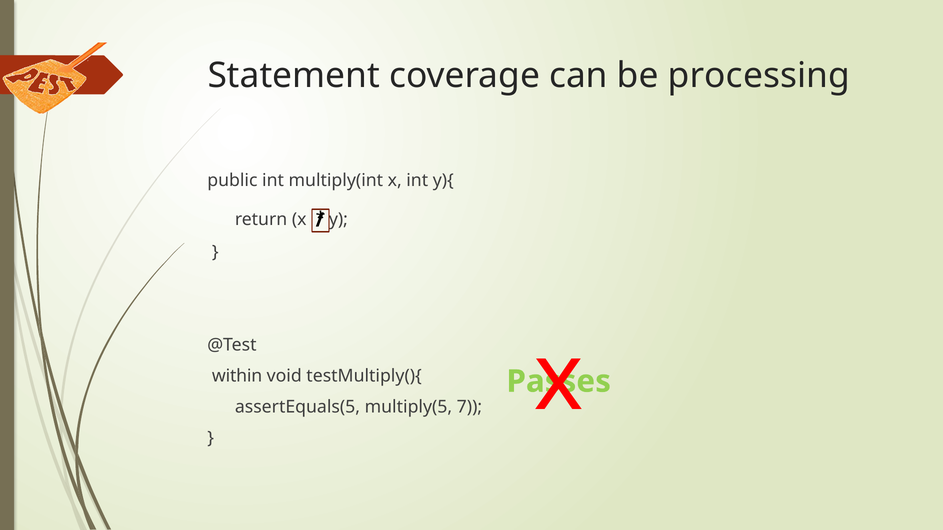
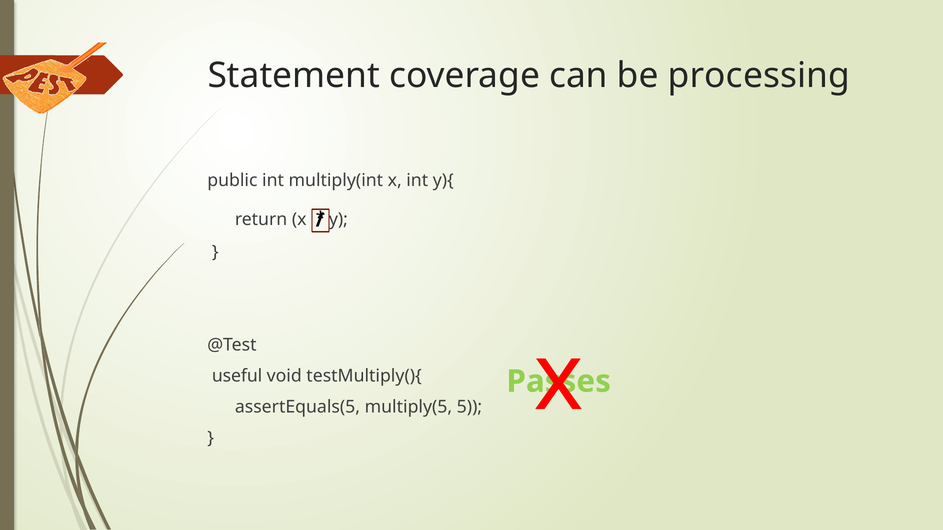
within: within -> useful
7: 7 -> 5
